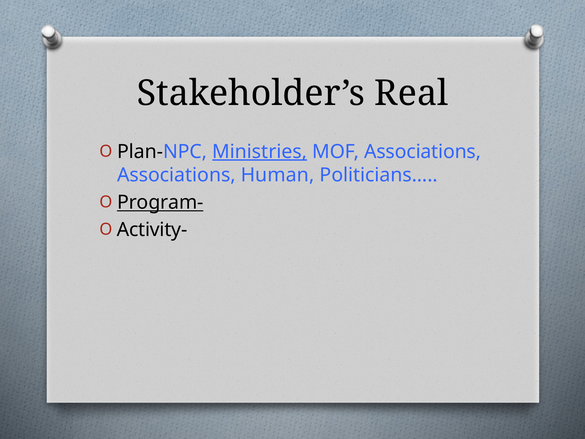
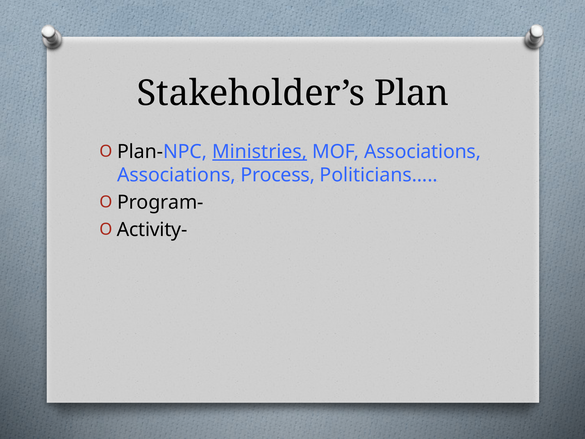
Real: Real -> Plan
Human: Human -> Process
Program- underline: present -> none
